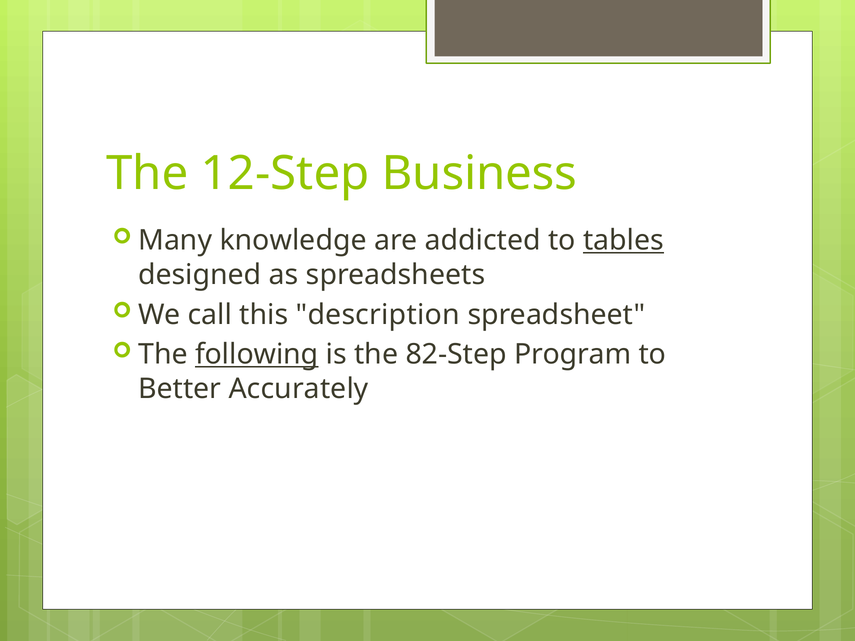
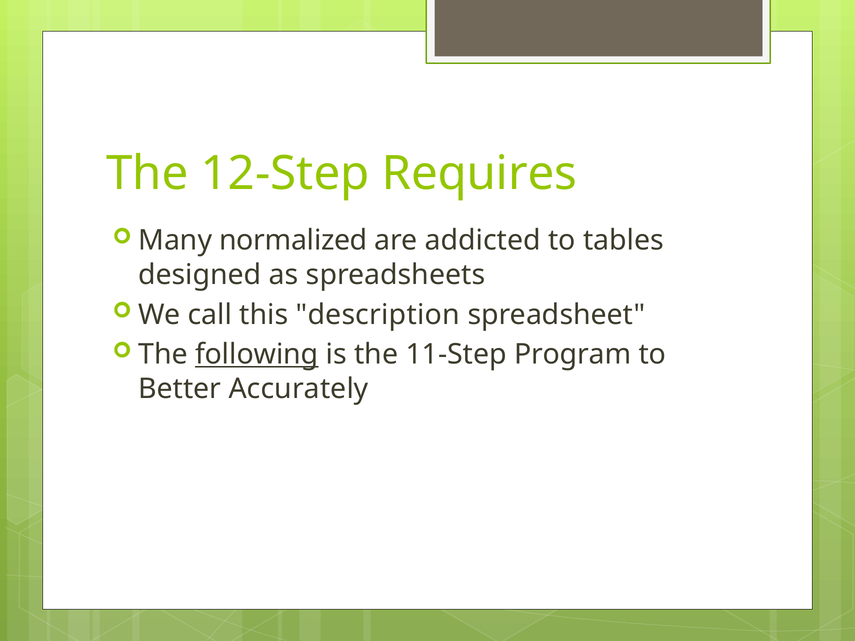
Business: Business -> Requires
knowledge: knowledge -> normalized
tables underline: present -> none
82-Step: 82-Step -> 11-Step
